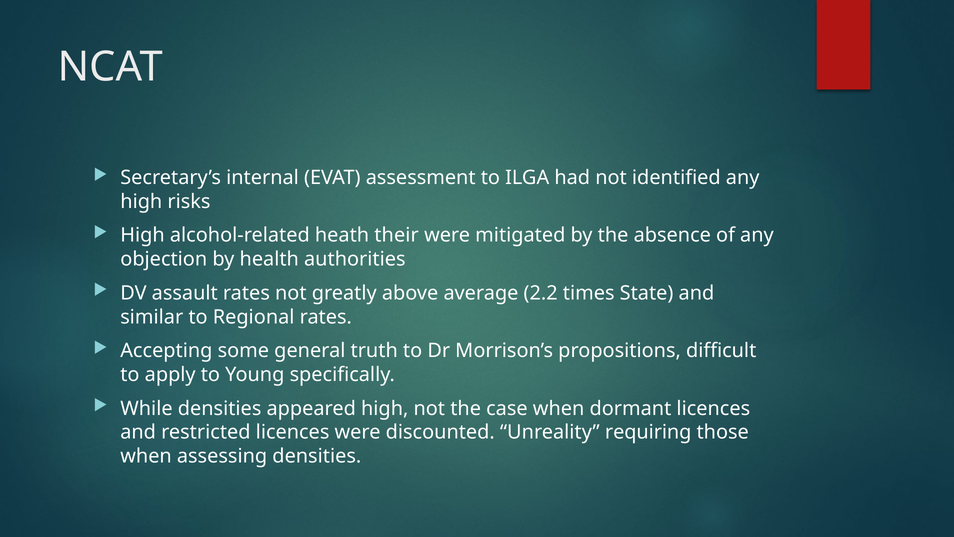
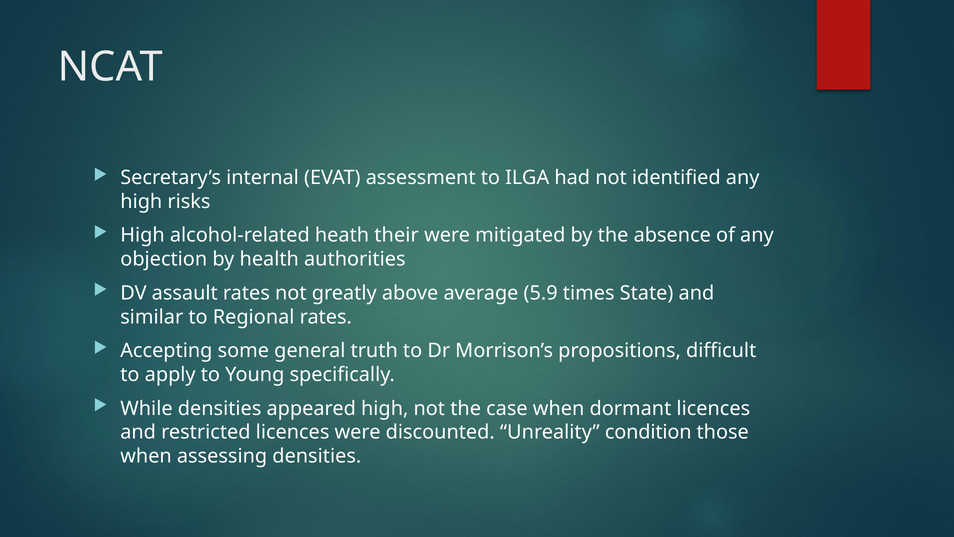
2.2: 2.2 -> 5.9
requiring: requiring -> condition
